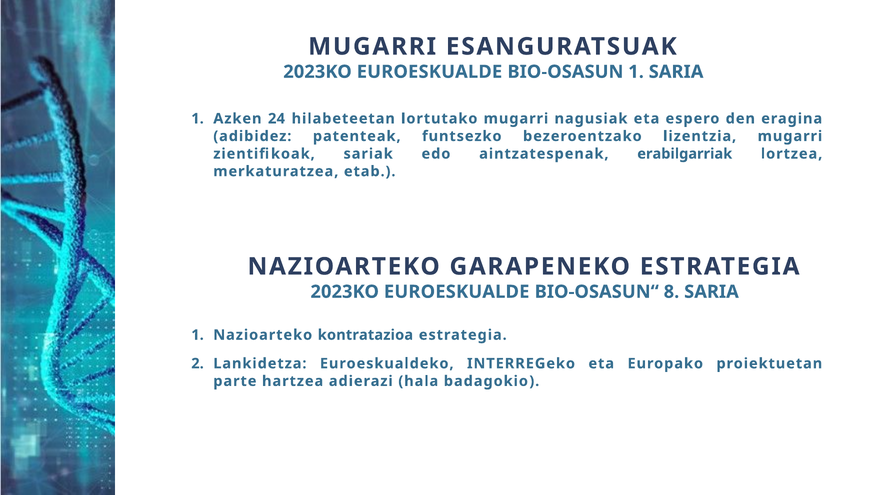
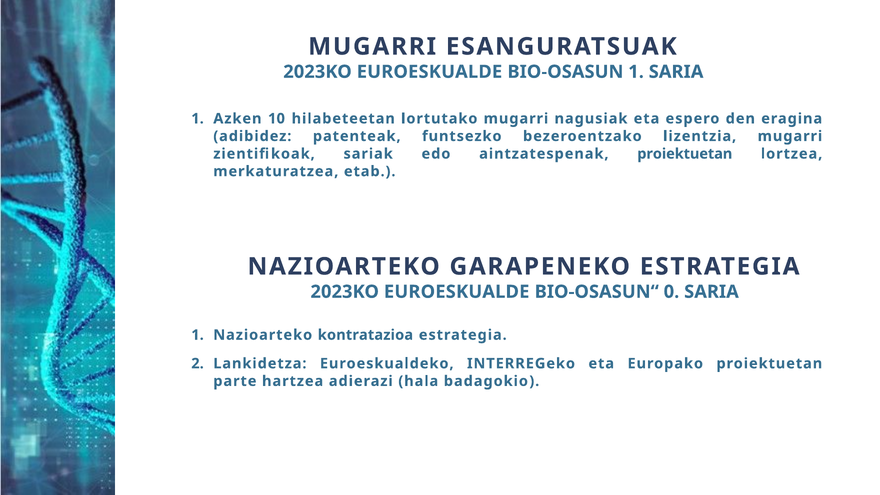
24: 24 -> 10
aintzatespenak erabilgarriak: erabilgarriak -> proiektuetan
8: 8 -> 0
